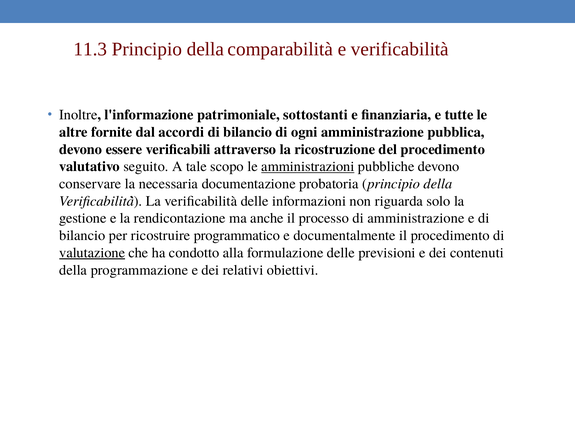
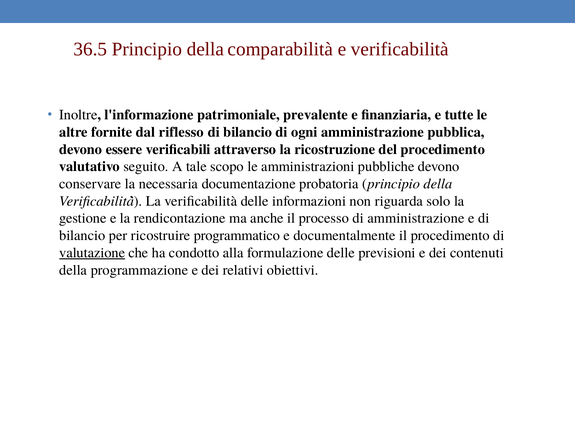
11.3: 11.3 -> 36.5
sottostanti: sottostanti -> prevalente
accordi: accordi -> riflesso
amministrazioni underline: present -> none
